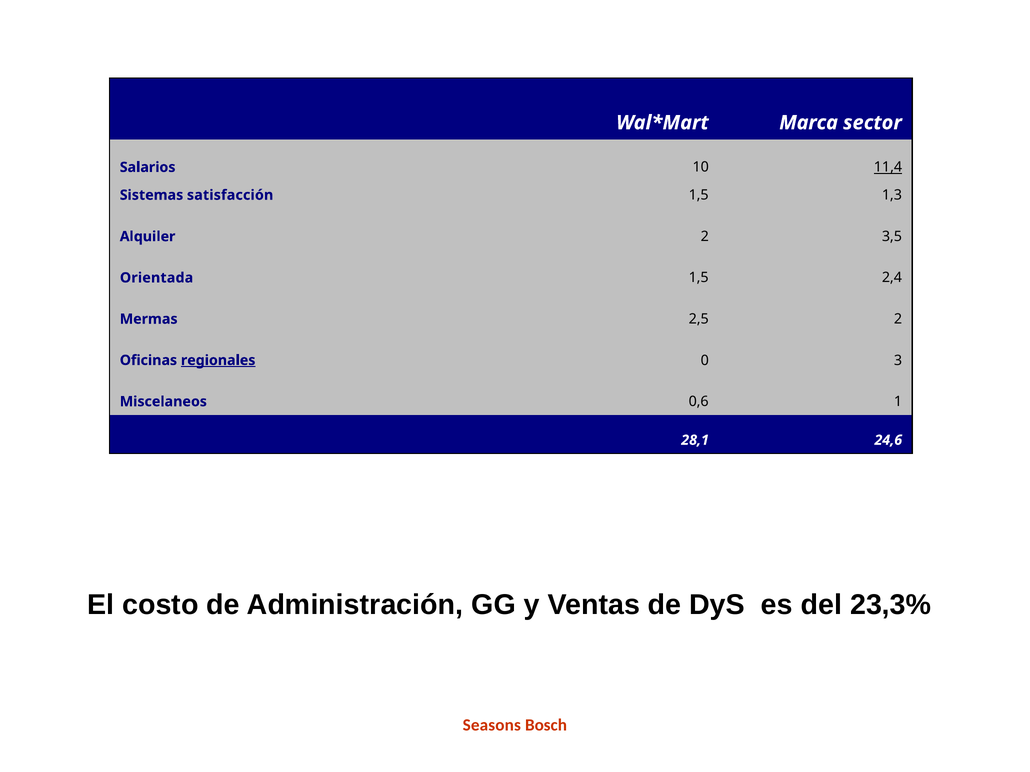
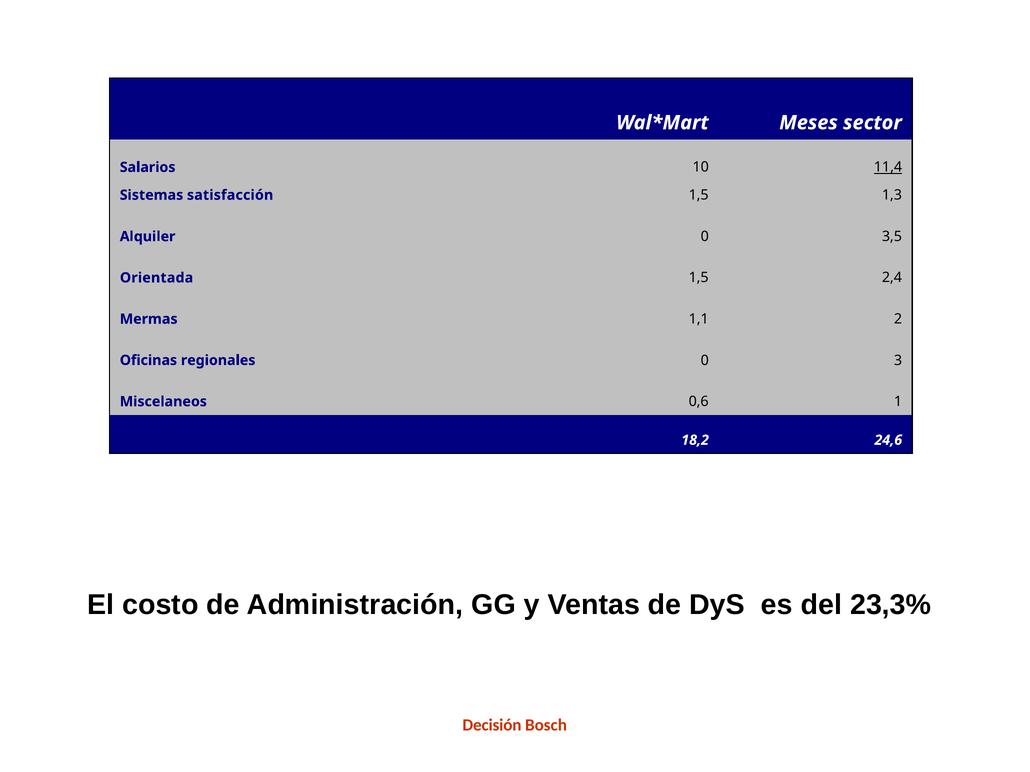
Marca: Marca -> Meses
Alquiler 2: 2 -> 0
2,5: 2,5 -> 1,1
regionales underline: present -> none
28,1: 28,1 -> 18,2
Seasons: Seasons -> Decisión
